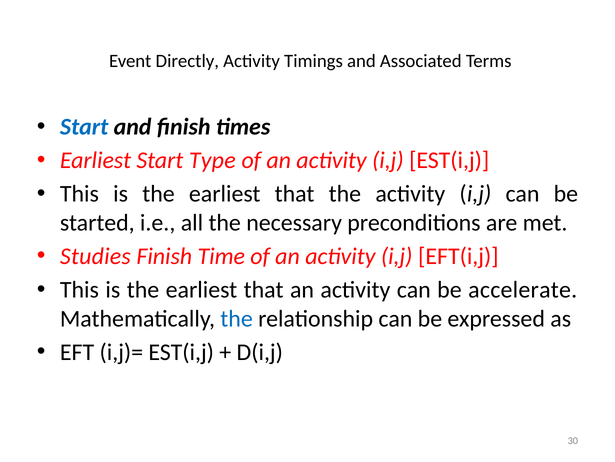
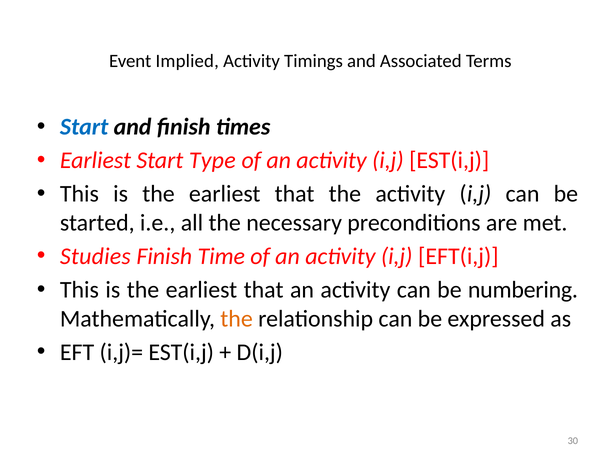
Directly: Directly -> Implied
accelerate: accelerate -> numbering
the at (237, 318) colour: blue -> orange
